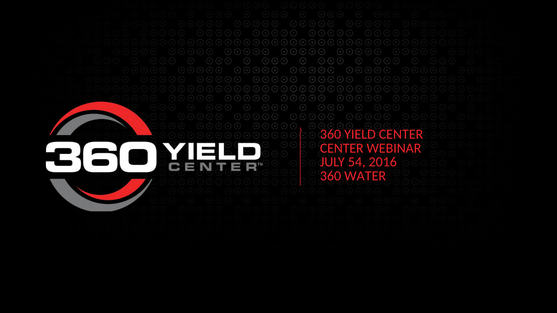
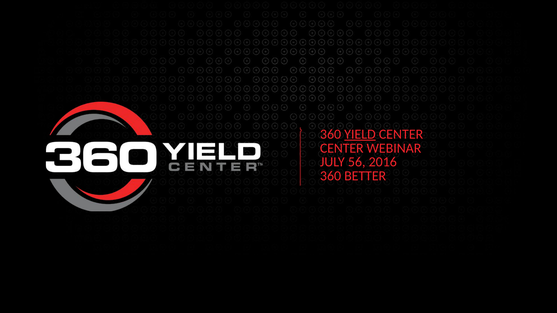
YIELD underline: none -> present
54: 54 -> 56
WATER: WATER -> BETTER
